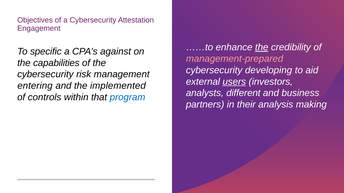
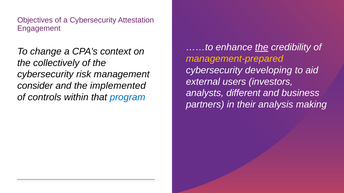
specific: specific -> change
against: against -> context
management-prepared colour: pink -> yellow
capabilities: capabilities -> collectively
users underline: present -> none
entering: entering -> consider
